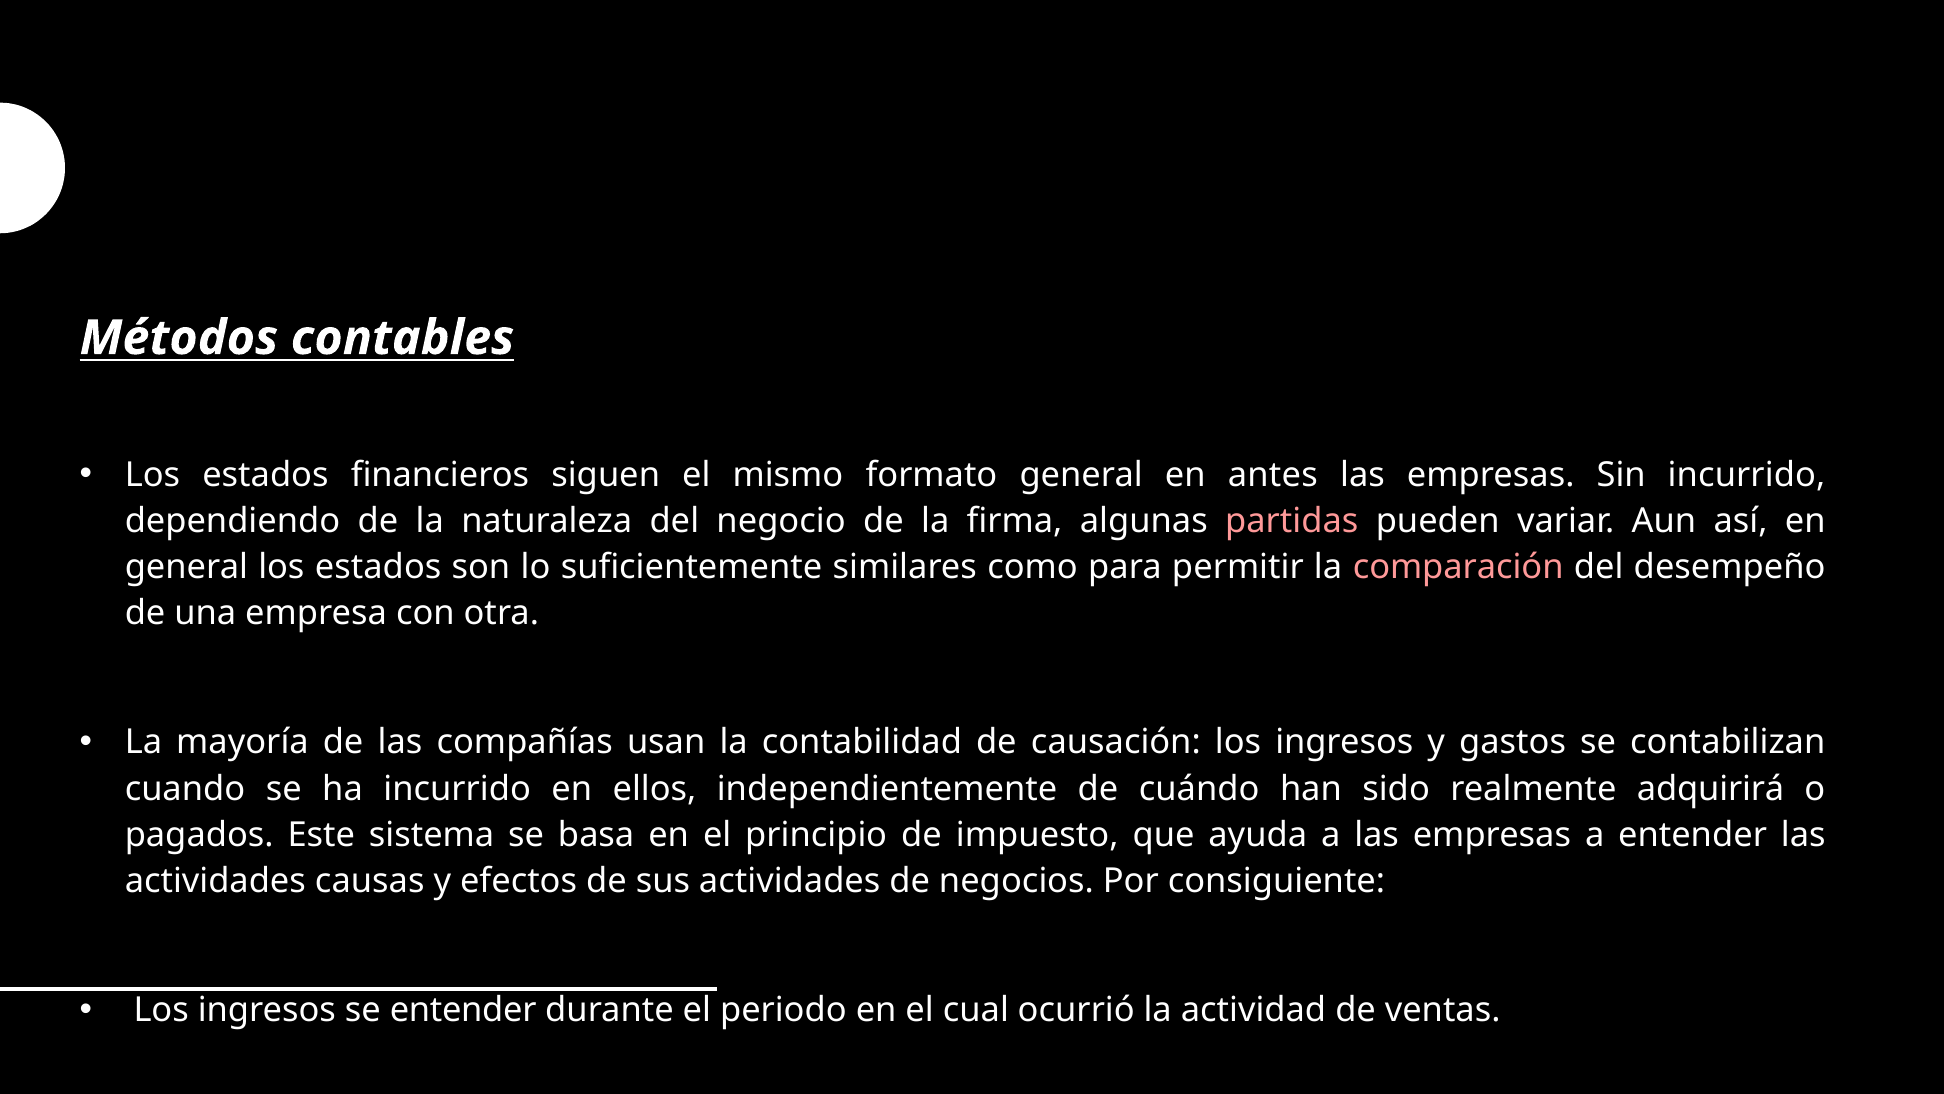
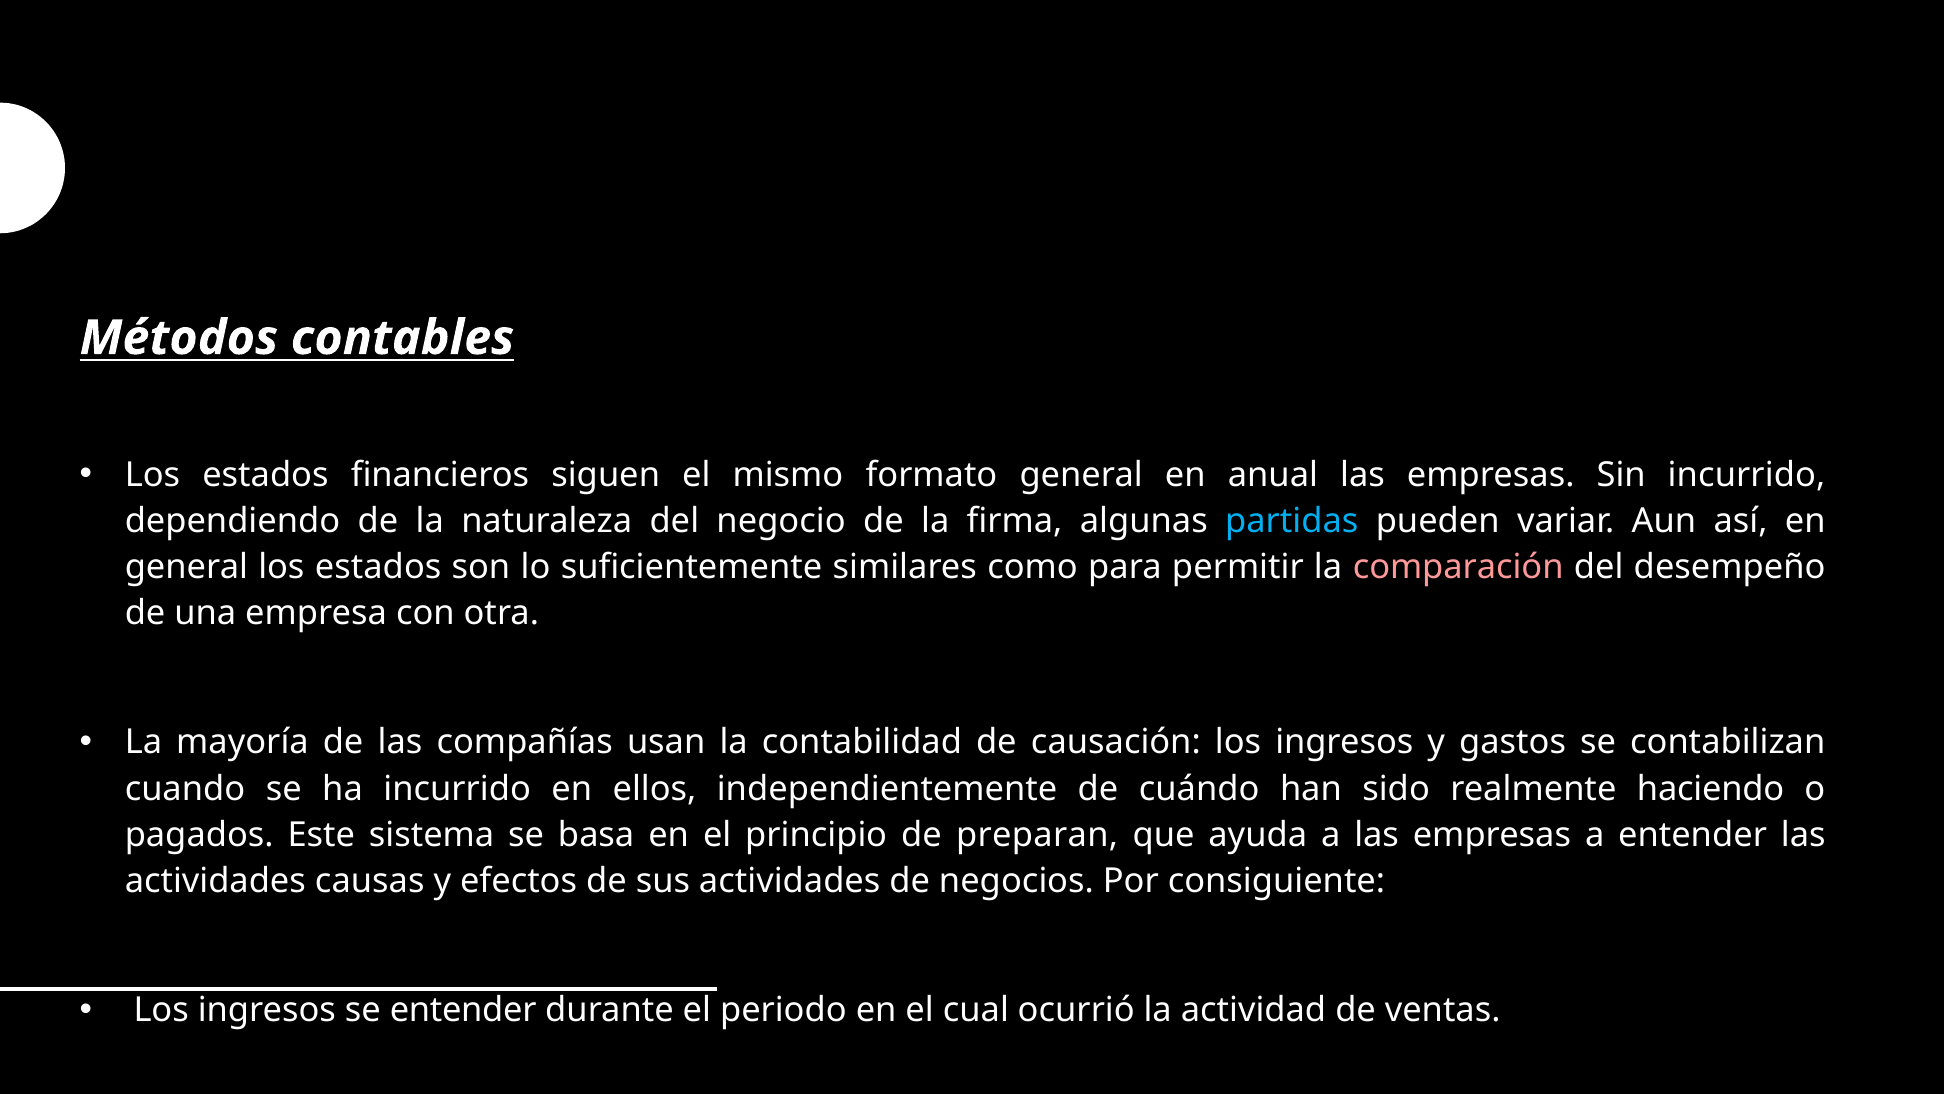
antes: antes -> anual
partidas colour: pink -> light blue
adquirirá: adquirirá -> haciendo
impuesto: impuesto -> preparan
